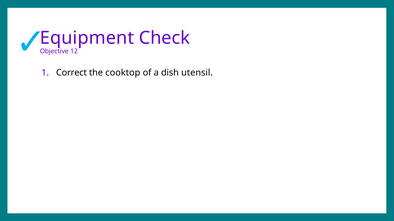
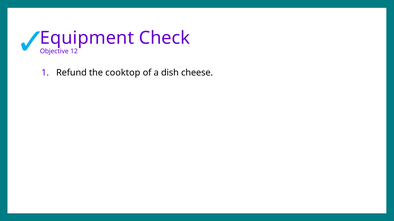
Correct: Correct -> Refund
utensil: utensil -> cheese
